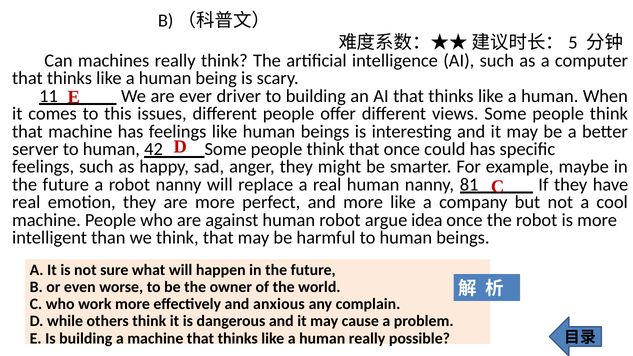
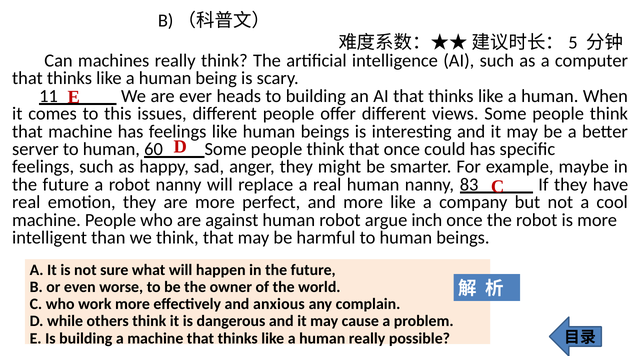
driver: driver -> heads
42: 42 -> 60
81: 81 -> 83
idea: idea -> inch
